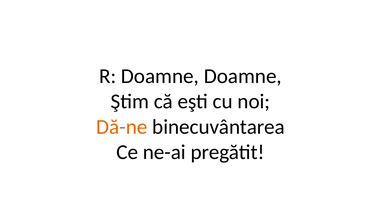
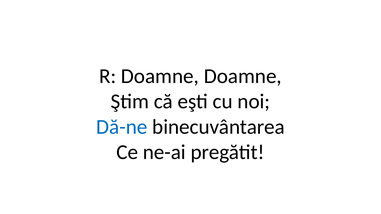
Dă-ne colour: orange -> blue
